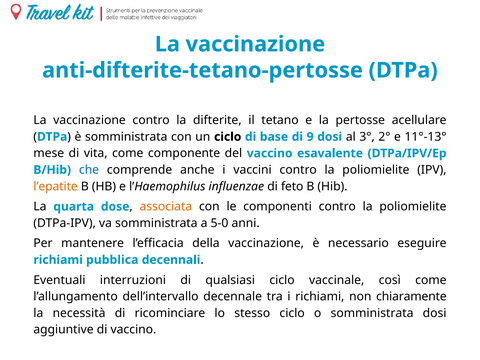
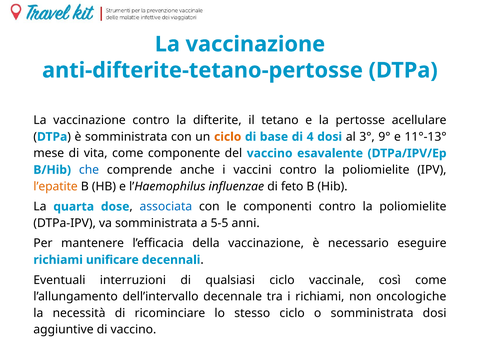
ciclo at (228, 137) colour: black -> orange
9: 9 -> 4
2°: 2° -> 9°
associata colour: orange -> blue
5-0: 5-0 -> 5-5
pubblica: pubblica -> unificare
chiaramente: chiaramente -> oncologiche
